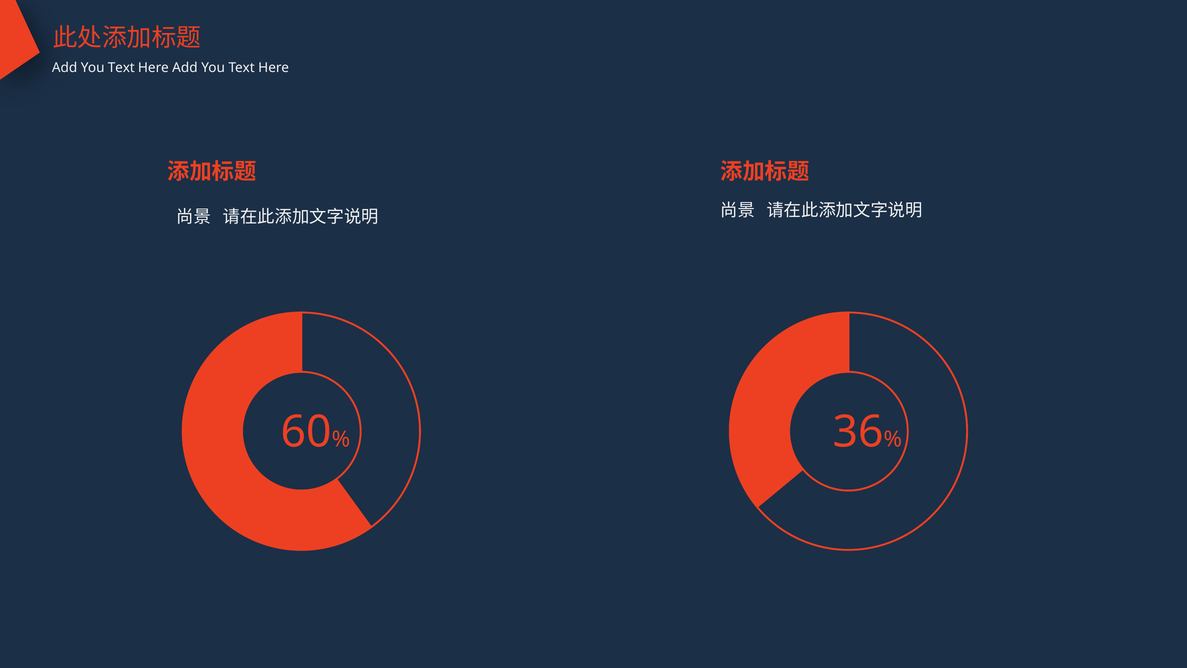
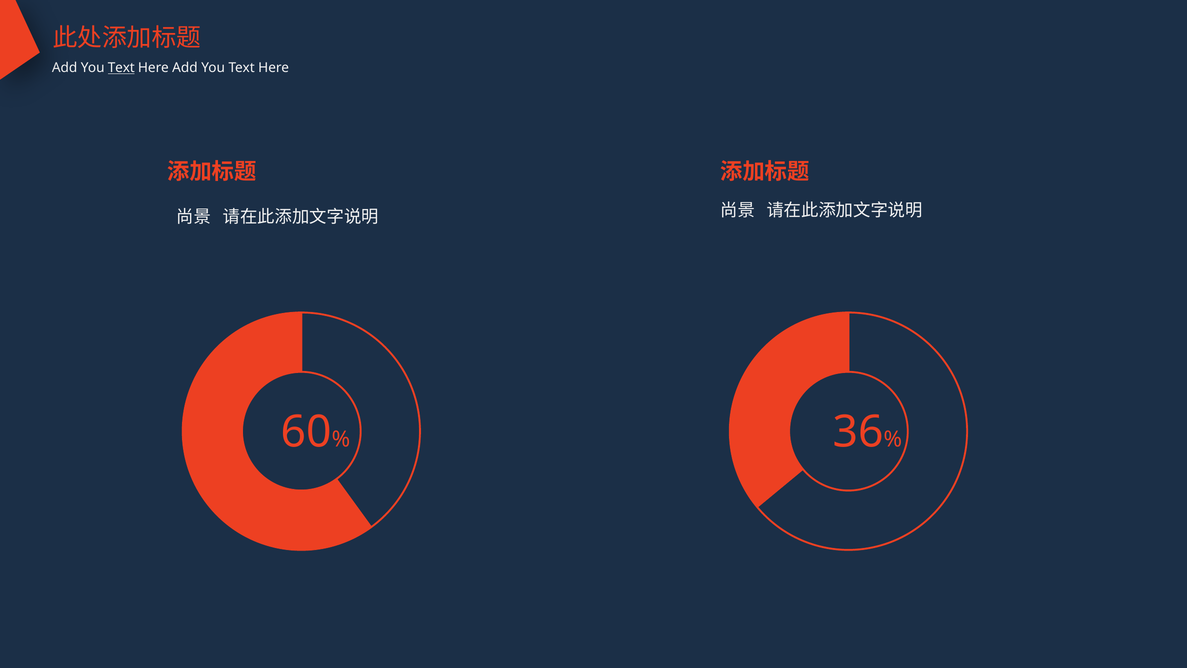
Text at (121, 68) underline: none -> present
